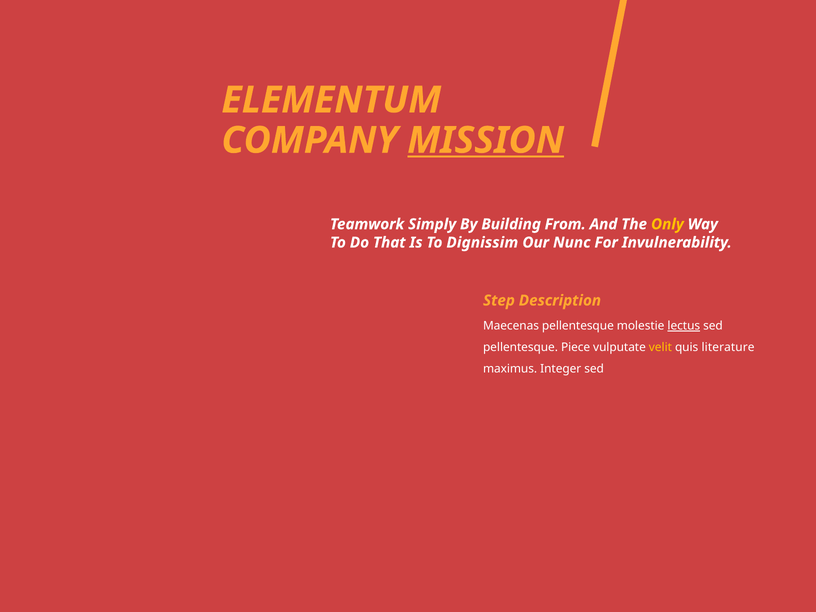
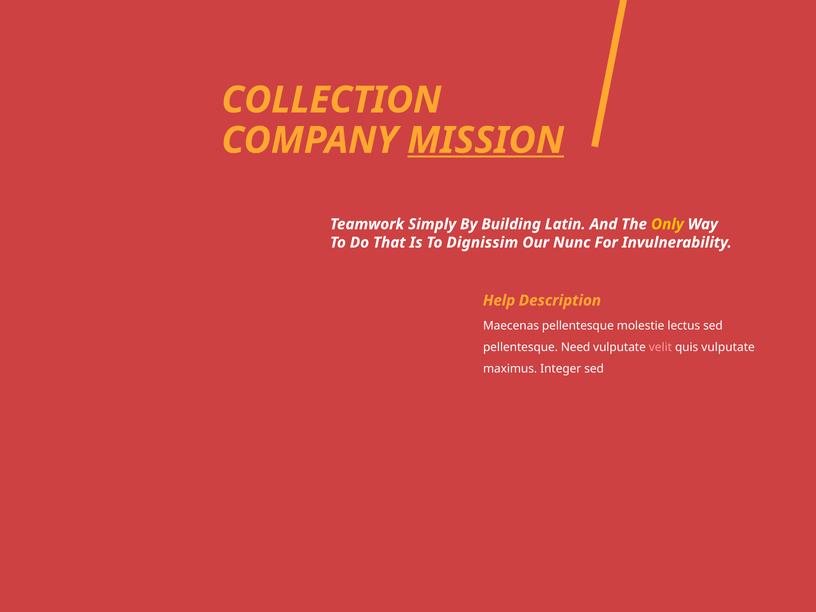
ELEMENTUM: ELEMENTUM -> COLLECTION
From: From -> Latin
Step: Step -> Help
lectus underline: present -> none
Piece: Piece -> Need
velit colour: yellow -> pink
quis literature: literature -> vulputate
